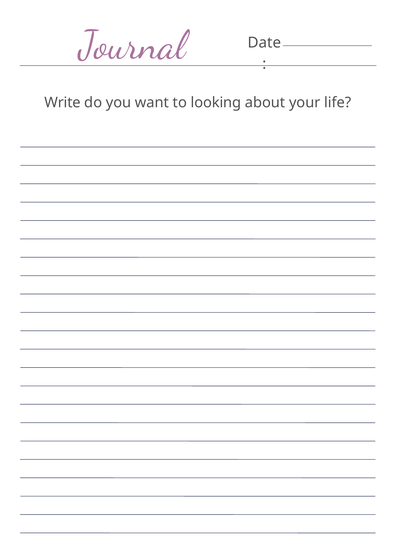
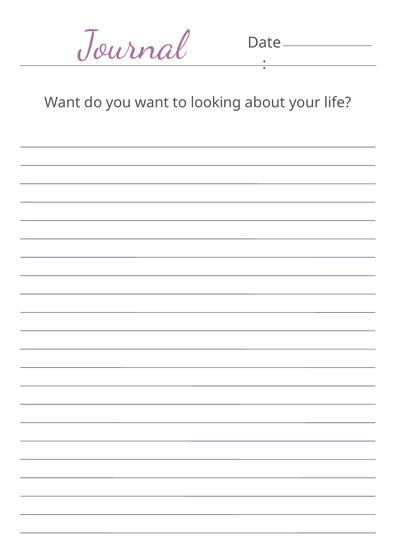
Write at (63, 103): Write -> Want
